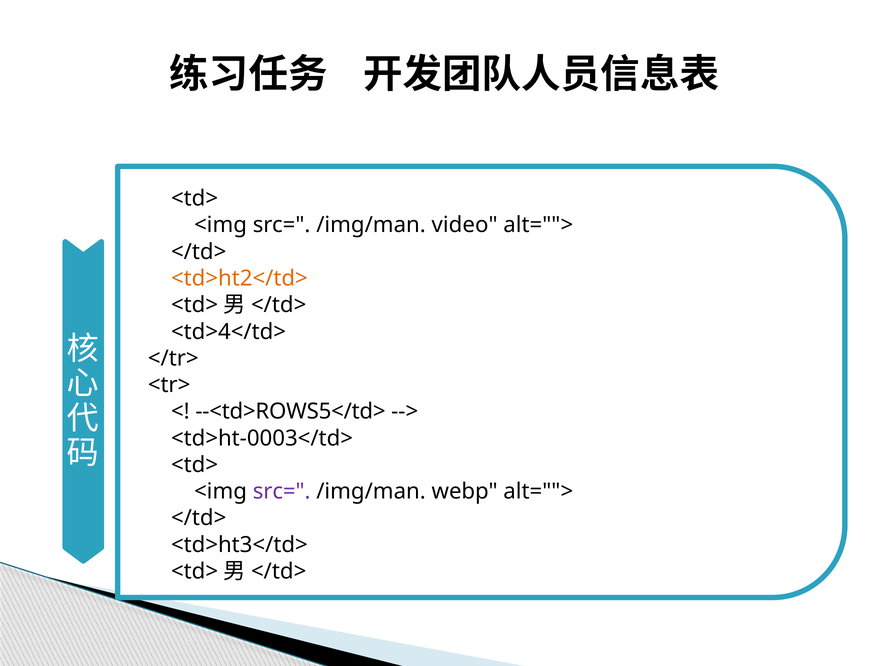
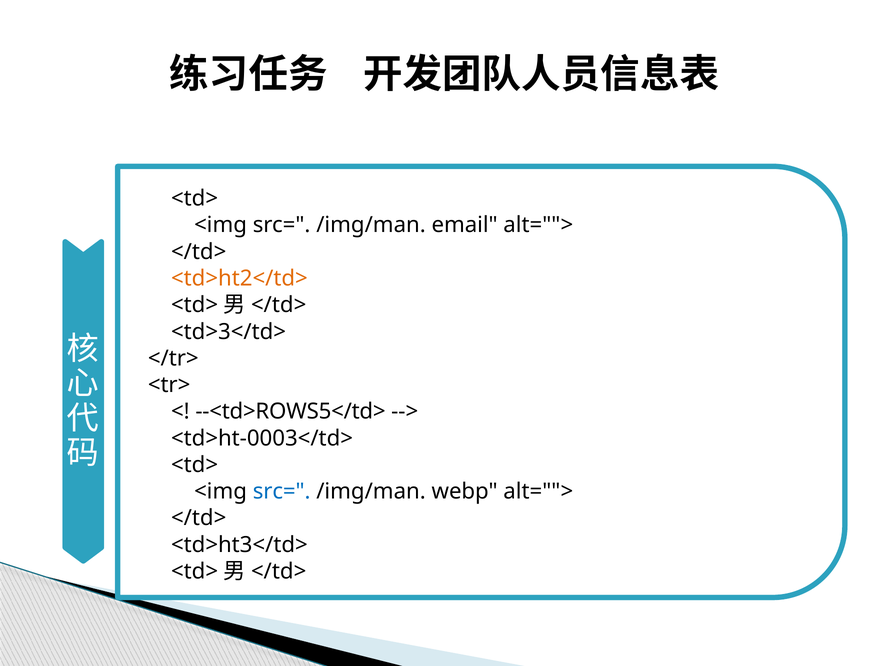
video: video -> email
<td>4</td>: <td>4</td> -> <td>3</td>
src= at (282, 492) colour: purple -> blue
